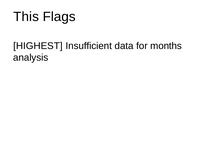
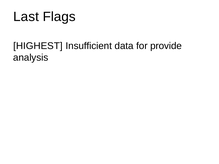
This: This -> Last
months: months -> provide
